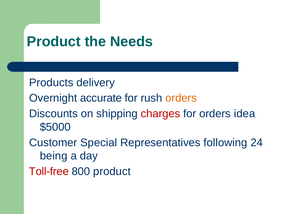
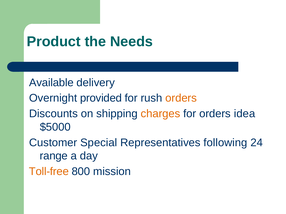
Products: Products -> Available
accurate: accurate -> provided
charges colour: red -> orange
being: being -> range
Toll-free colour: red -> orange
800 product: product -> mission
